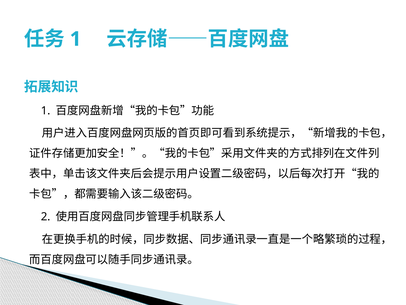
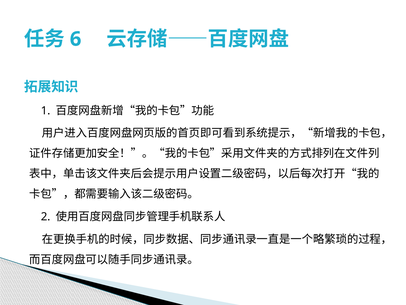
1 at (76, 39): 1 -> 6
